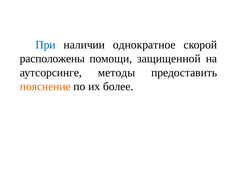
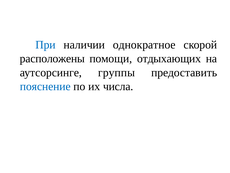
защищенной: защищенной -> отдыхающих
методы: методы -> группы
пояснение colour: orange -> blue
более: более -> числа
